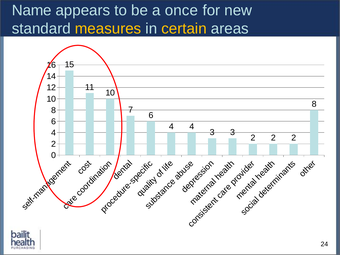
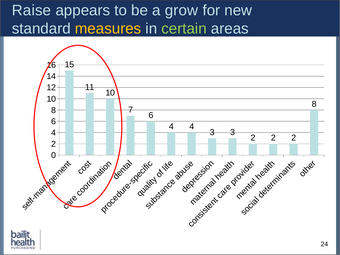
Name: Name -> Raise
once: once -> grow
certain colour: yellow -> light green
